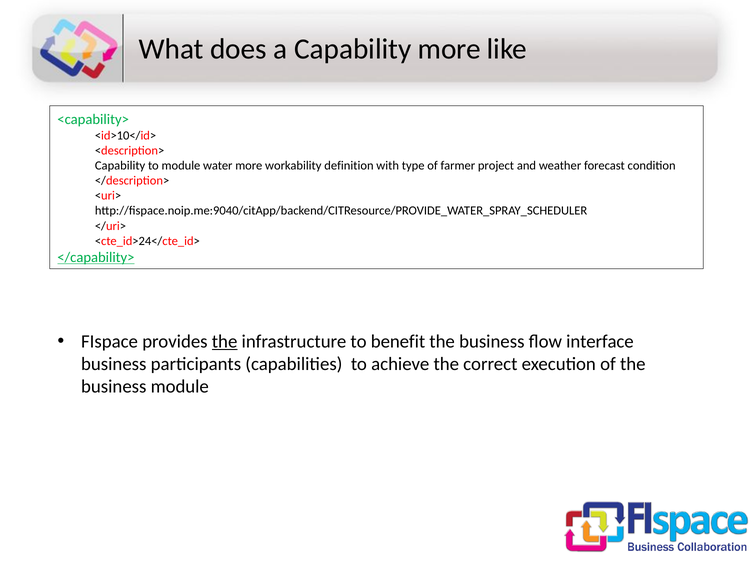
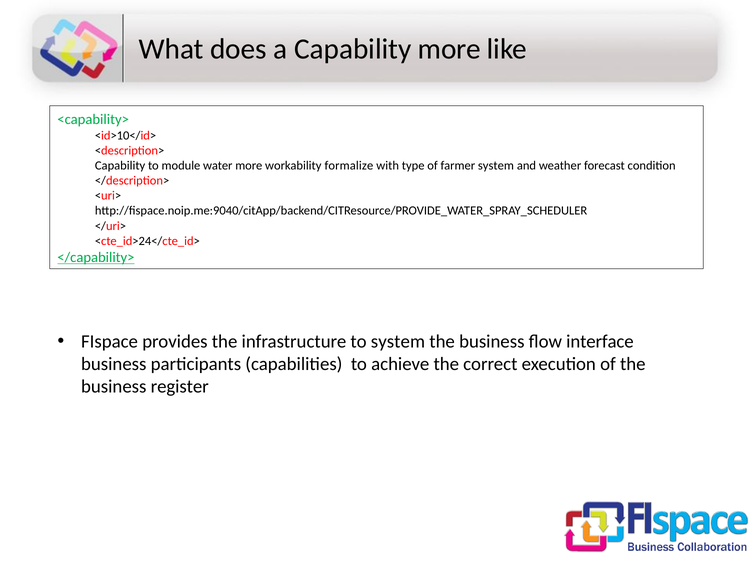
definition: definition -> formalize
farmer project: project -> system
the at (225, 341) underline: present -> none
to benefit: benefit -> system
business module: module -> register
